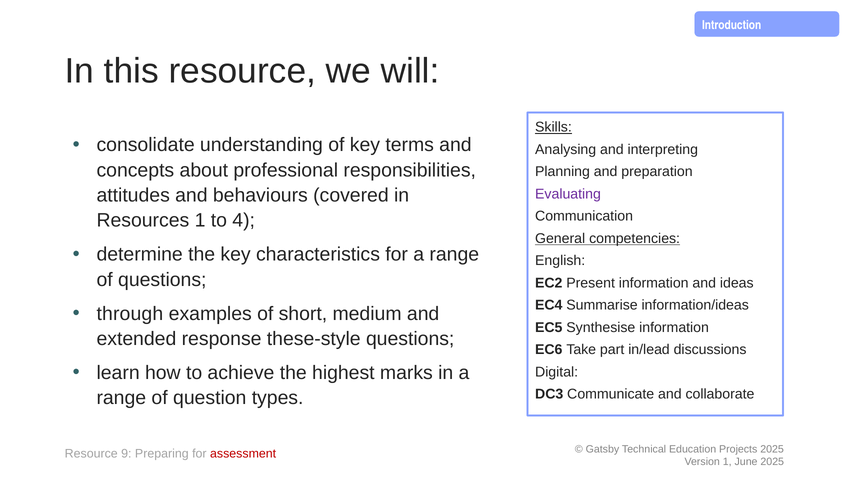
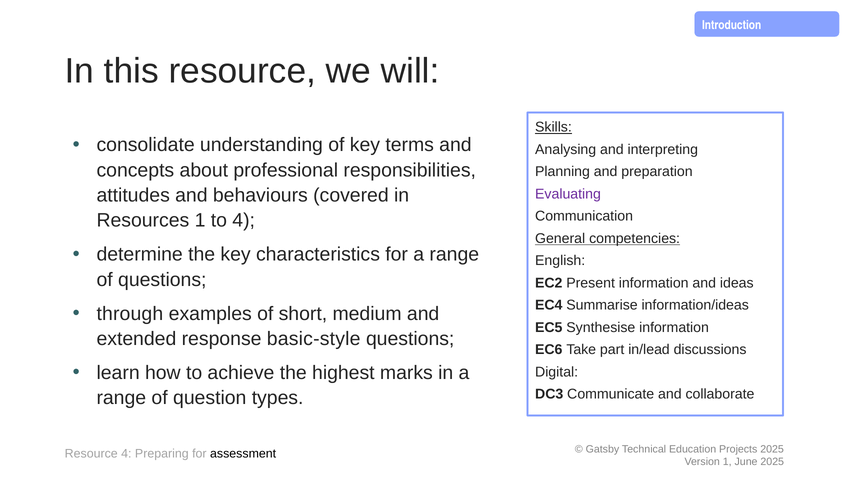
these-style: these-style -> basic-style
Resource 9: 9 -> 4
assessment colour: red -> black
